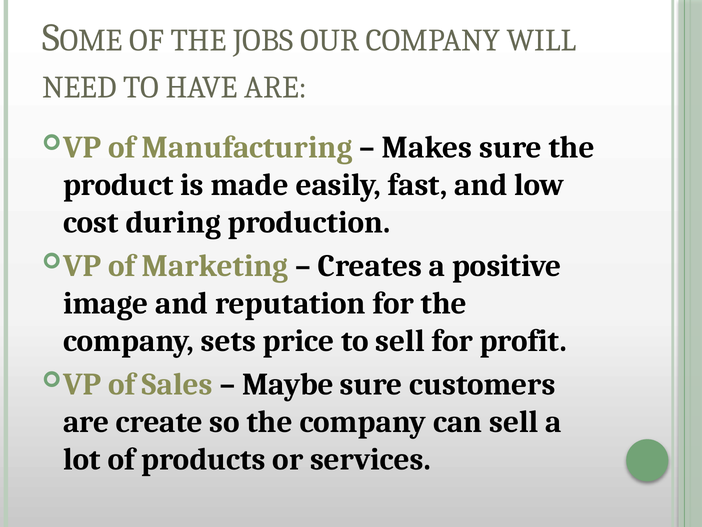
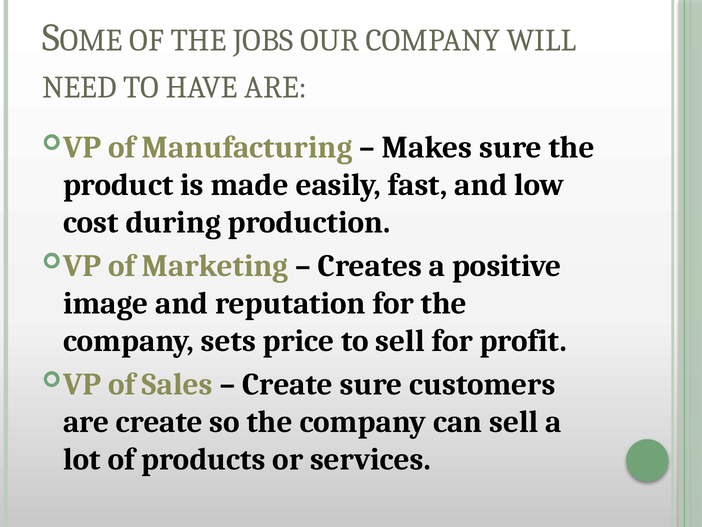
Maybe at (288, 384): Maybe -> Create
